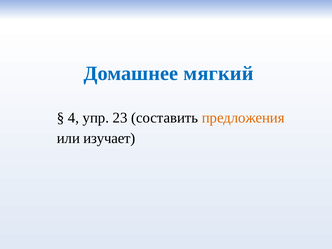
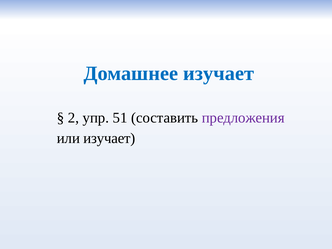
Домашнее мягкий: мягкий -> изучает
4: 4 -> 2
23: 23 -> 51
предложения colour: orange -> purple
